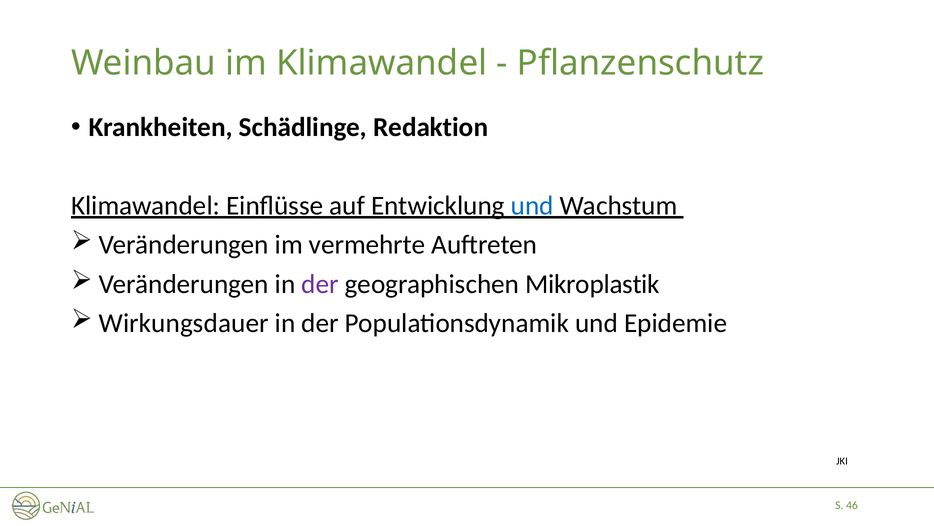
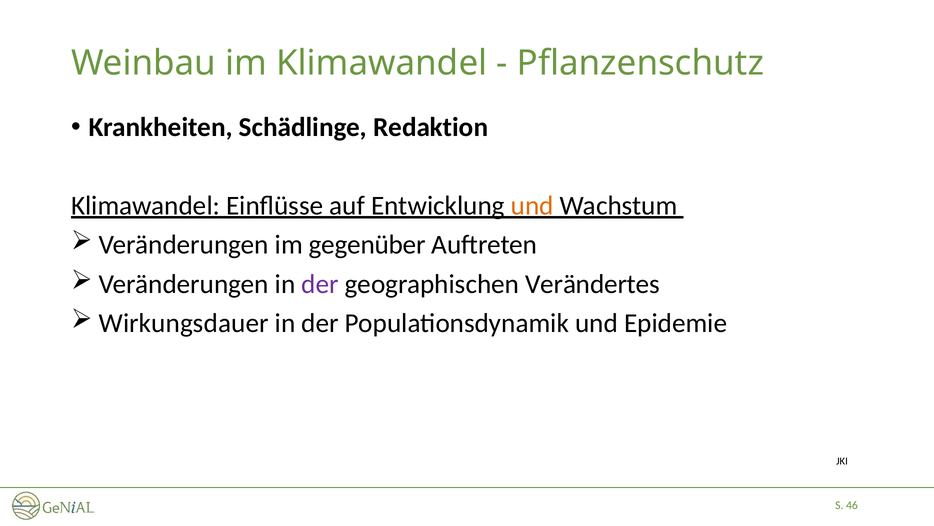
und at (532, 205) colour: blue -> orange
vermehrte: vermehrte -> gegenüber
Mikroplastik: Mikroplastik -> Verändertes
